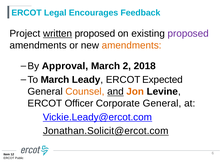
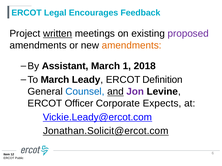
written proposed: proposed -> meetings
Approval: Approval -> Assistant
2: 2 -> 1
Expected: Expected -> Definition
Counsel colour: orange -> blue
Jon colour: orange -> purple
Corporate General: General -> Expects
